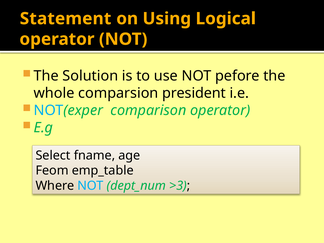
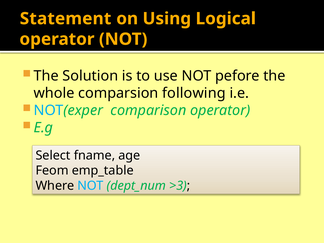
president: president -> following
